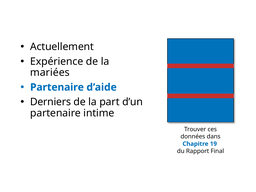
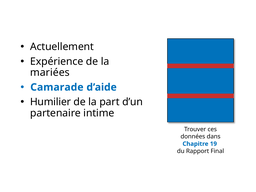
Partenaire at (57, 87): Partenaire -> Camarade
Derniers: Derniers -> Humilier
